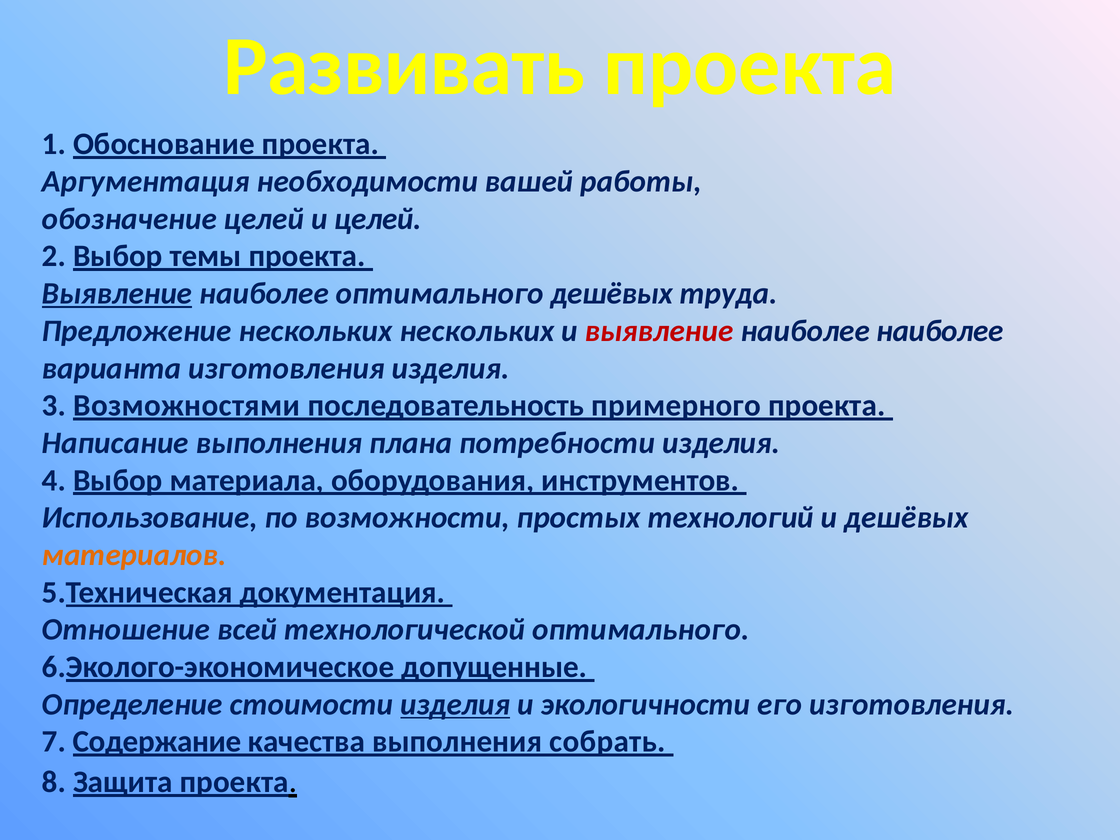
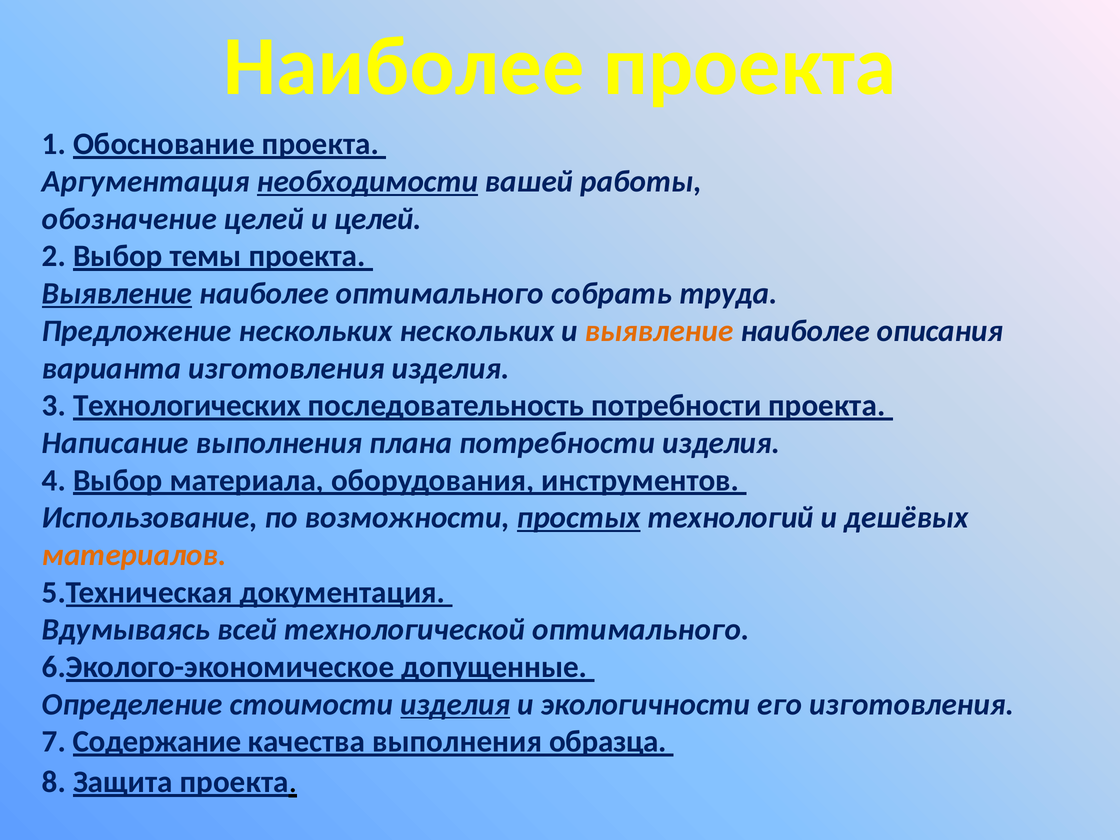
Развивать at (404, 67): Развивать -> Наиболее
необходимости underline: none -> present
оптимального дешёвых: дешёвых -> собрать
выявление at (659, 331) colour: red -> orange
наиболее наиболее: наиболее -> описания
Возможностями: Возможностями -> Технологических
последовательность примерного: примерного -> потребности
простых underline: none -> present
Отношение: Отношение -> Вдумываясь
собрать: собрать -> образца
